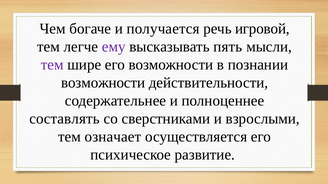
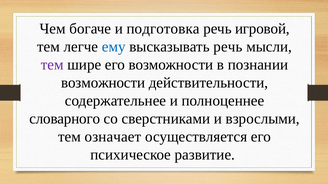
получается: получается -> подготовка
ему colour: purple -> blue
высказывать пять: пять -> речь
составлять: составлять -> словарного
